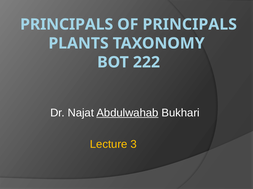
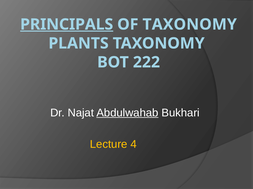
PRINCIPALS at (67, 24) underline: none -> present
OF PRINCIPALS: PRINCIPALS -> TAXONOMY
3: 3 -> 4
